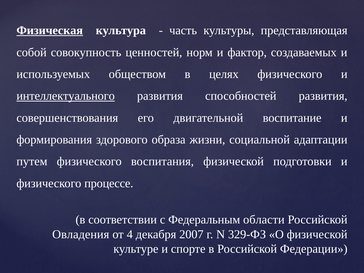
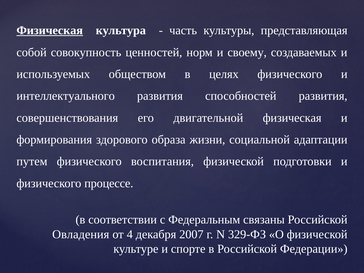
фактор: фактор -> своему
интеллектуального underline: present -> none
двигательной воспитание: воспитание -> физическая
области: области -> связаны
